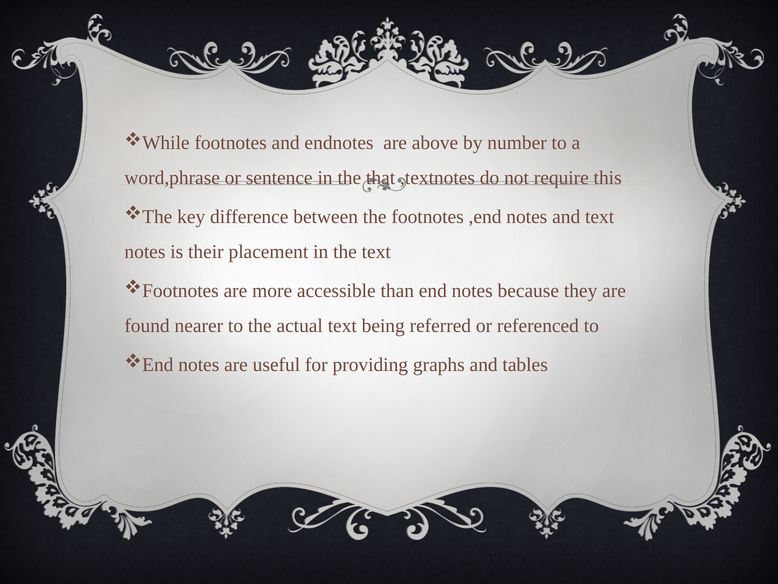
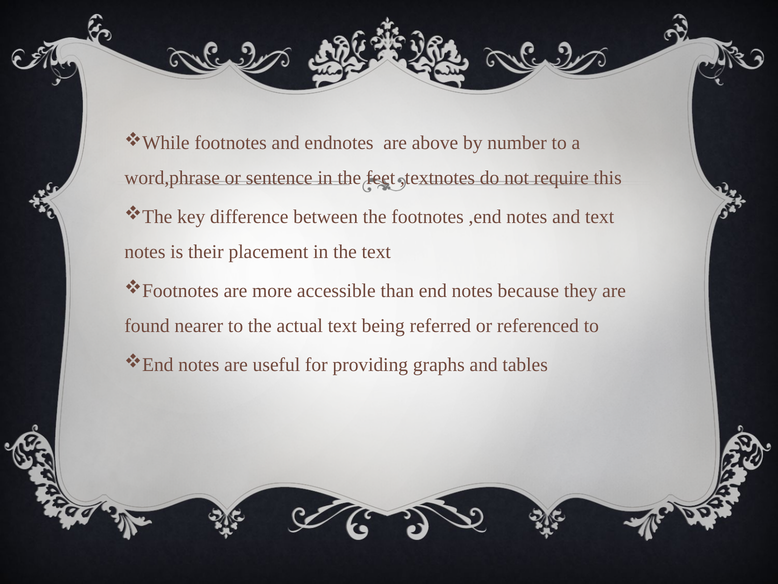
that: that -> feet
